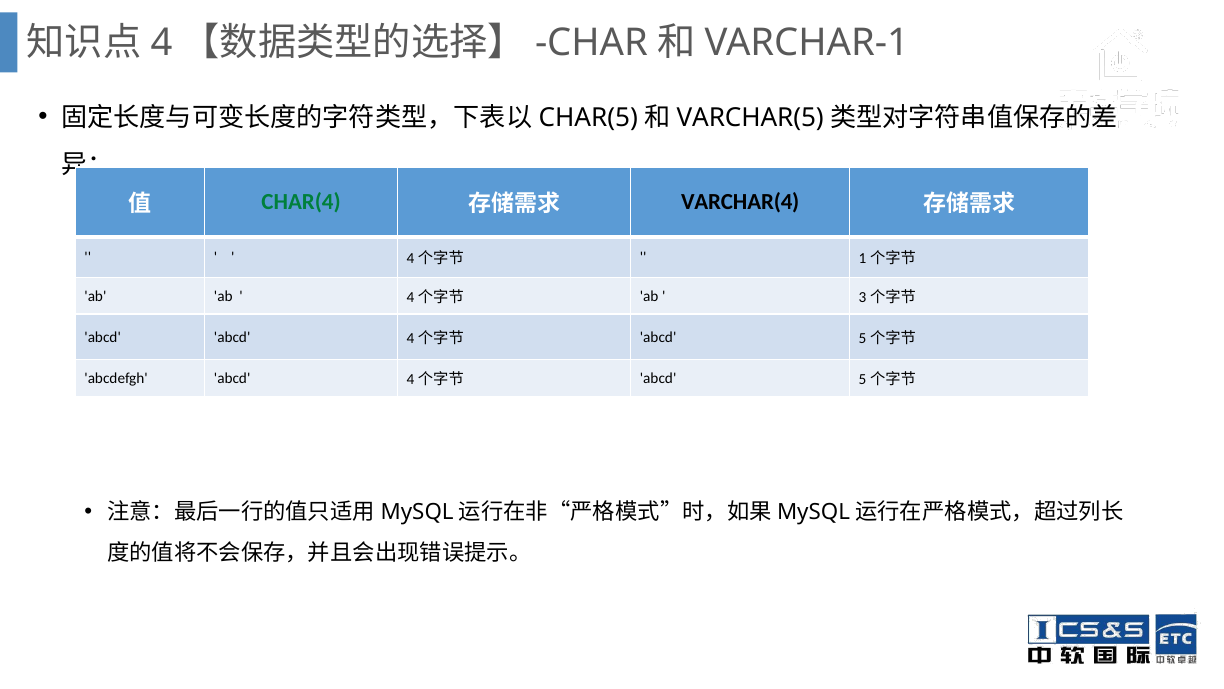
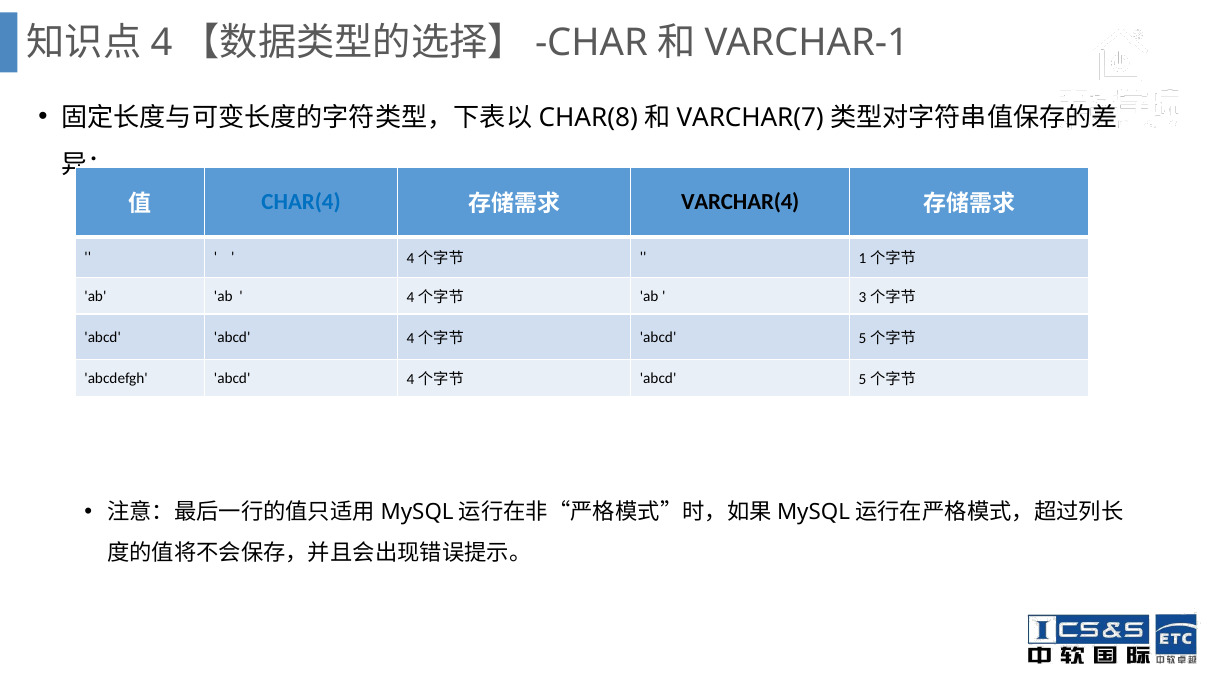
CHAR(5: CHAR(5 -> CHAR(8
VARCHAR(5: VARCHAR(5 -> VARCHAR(7
CHAR(4 colour: green -> blue
